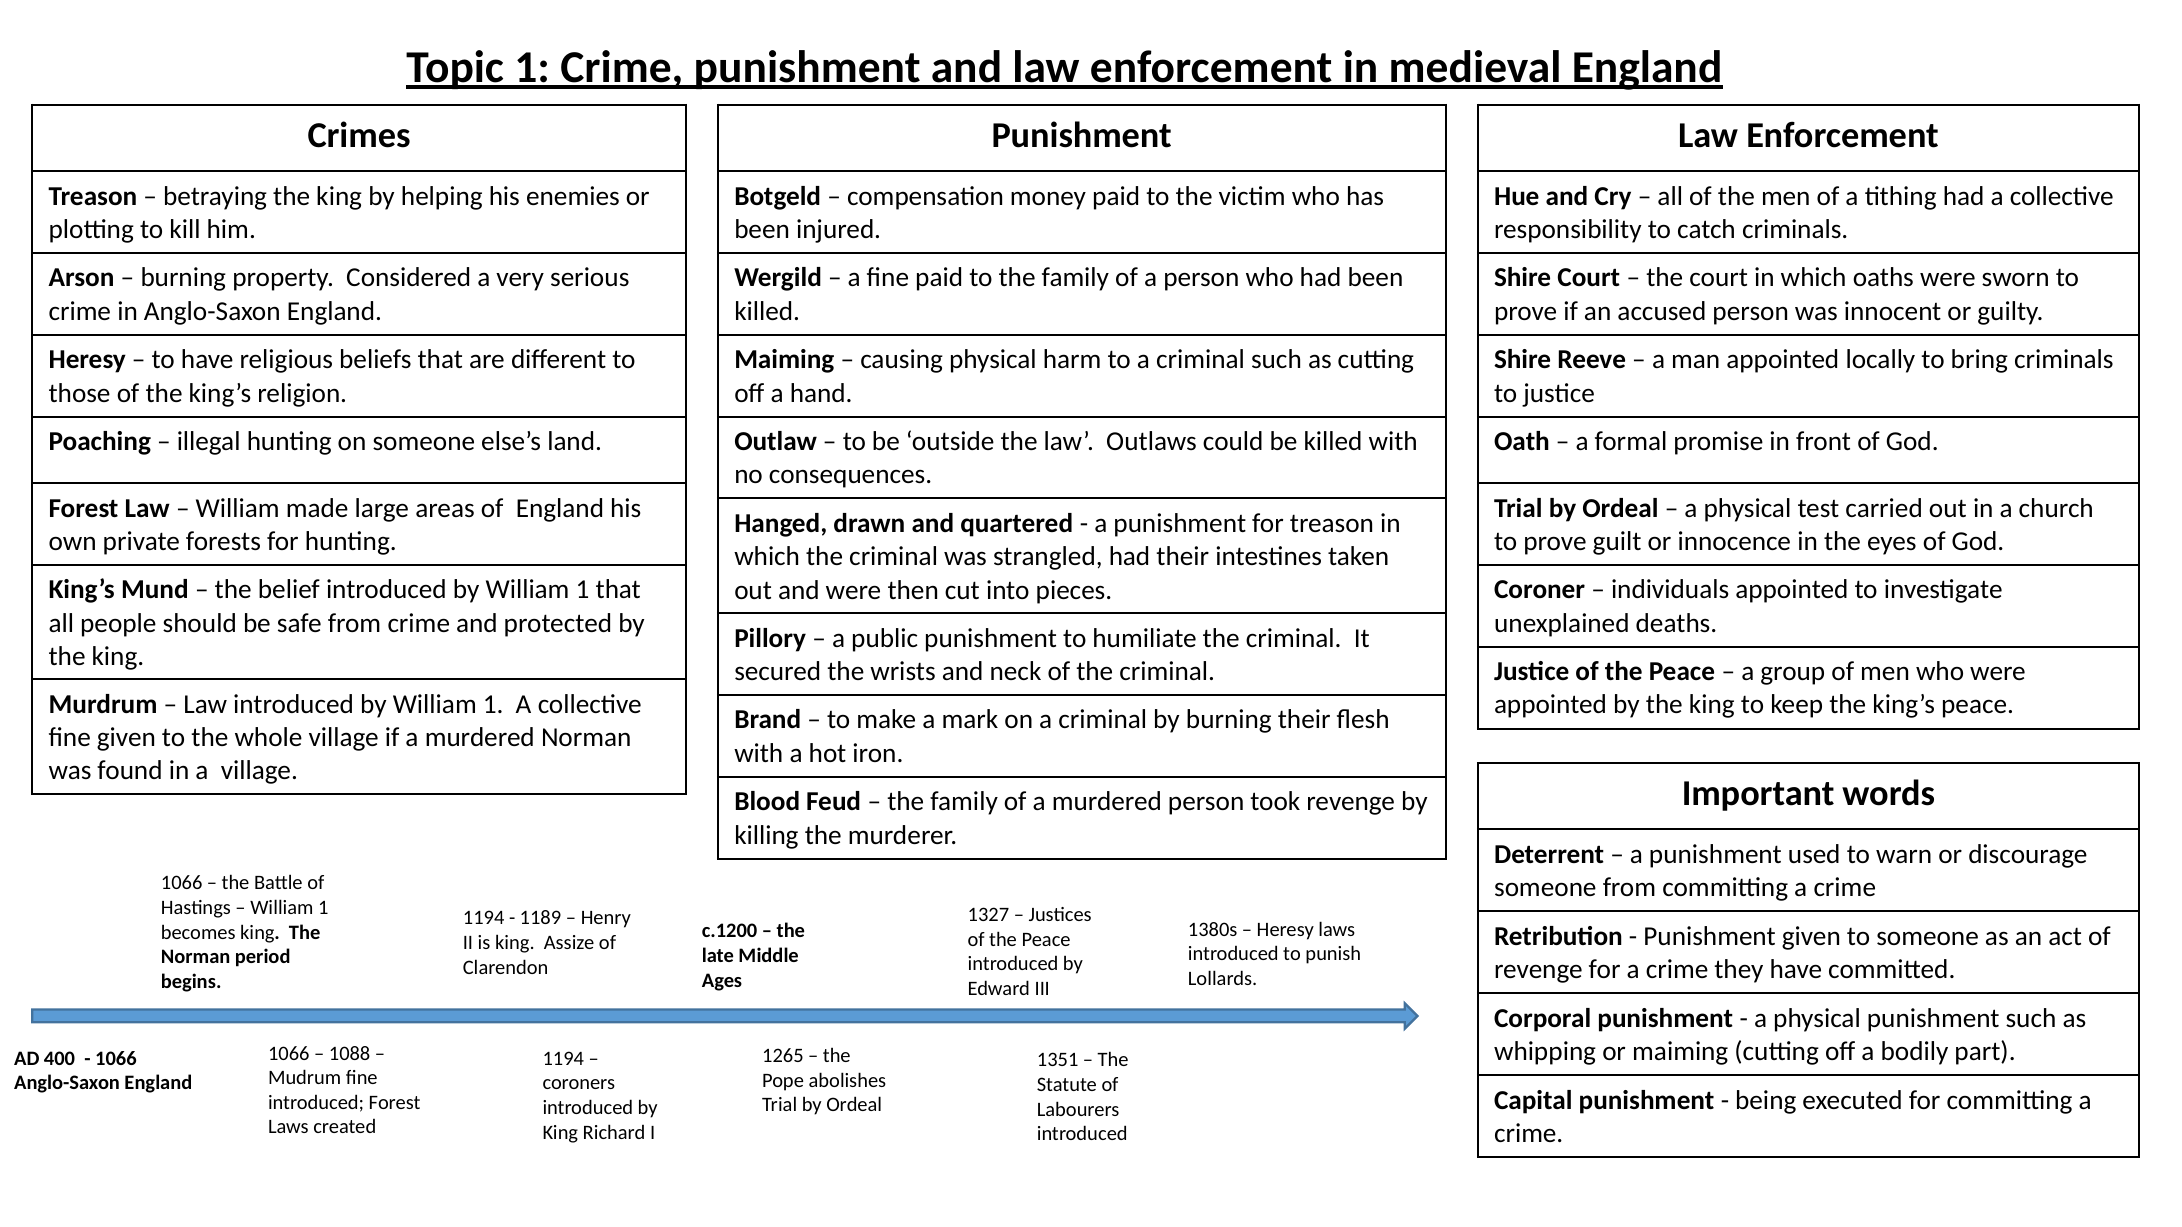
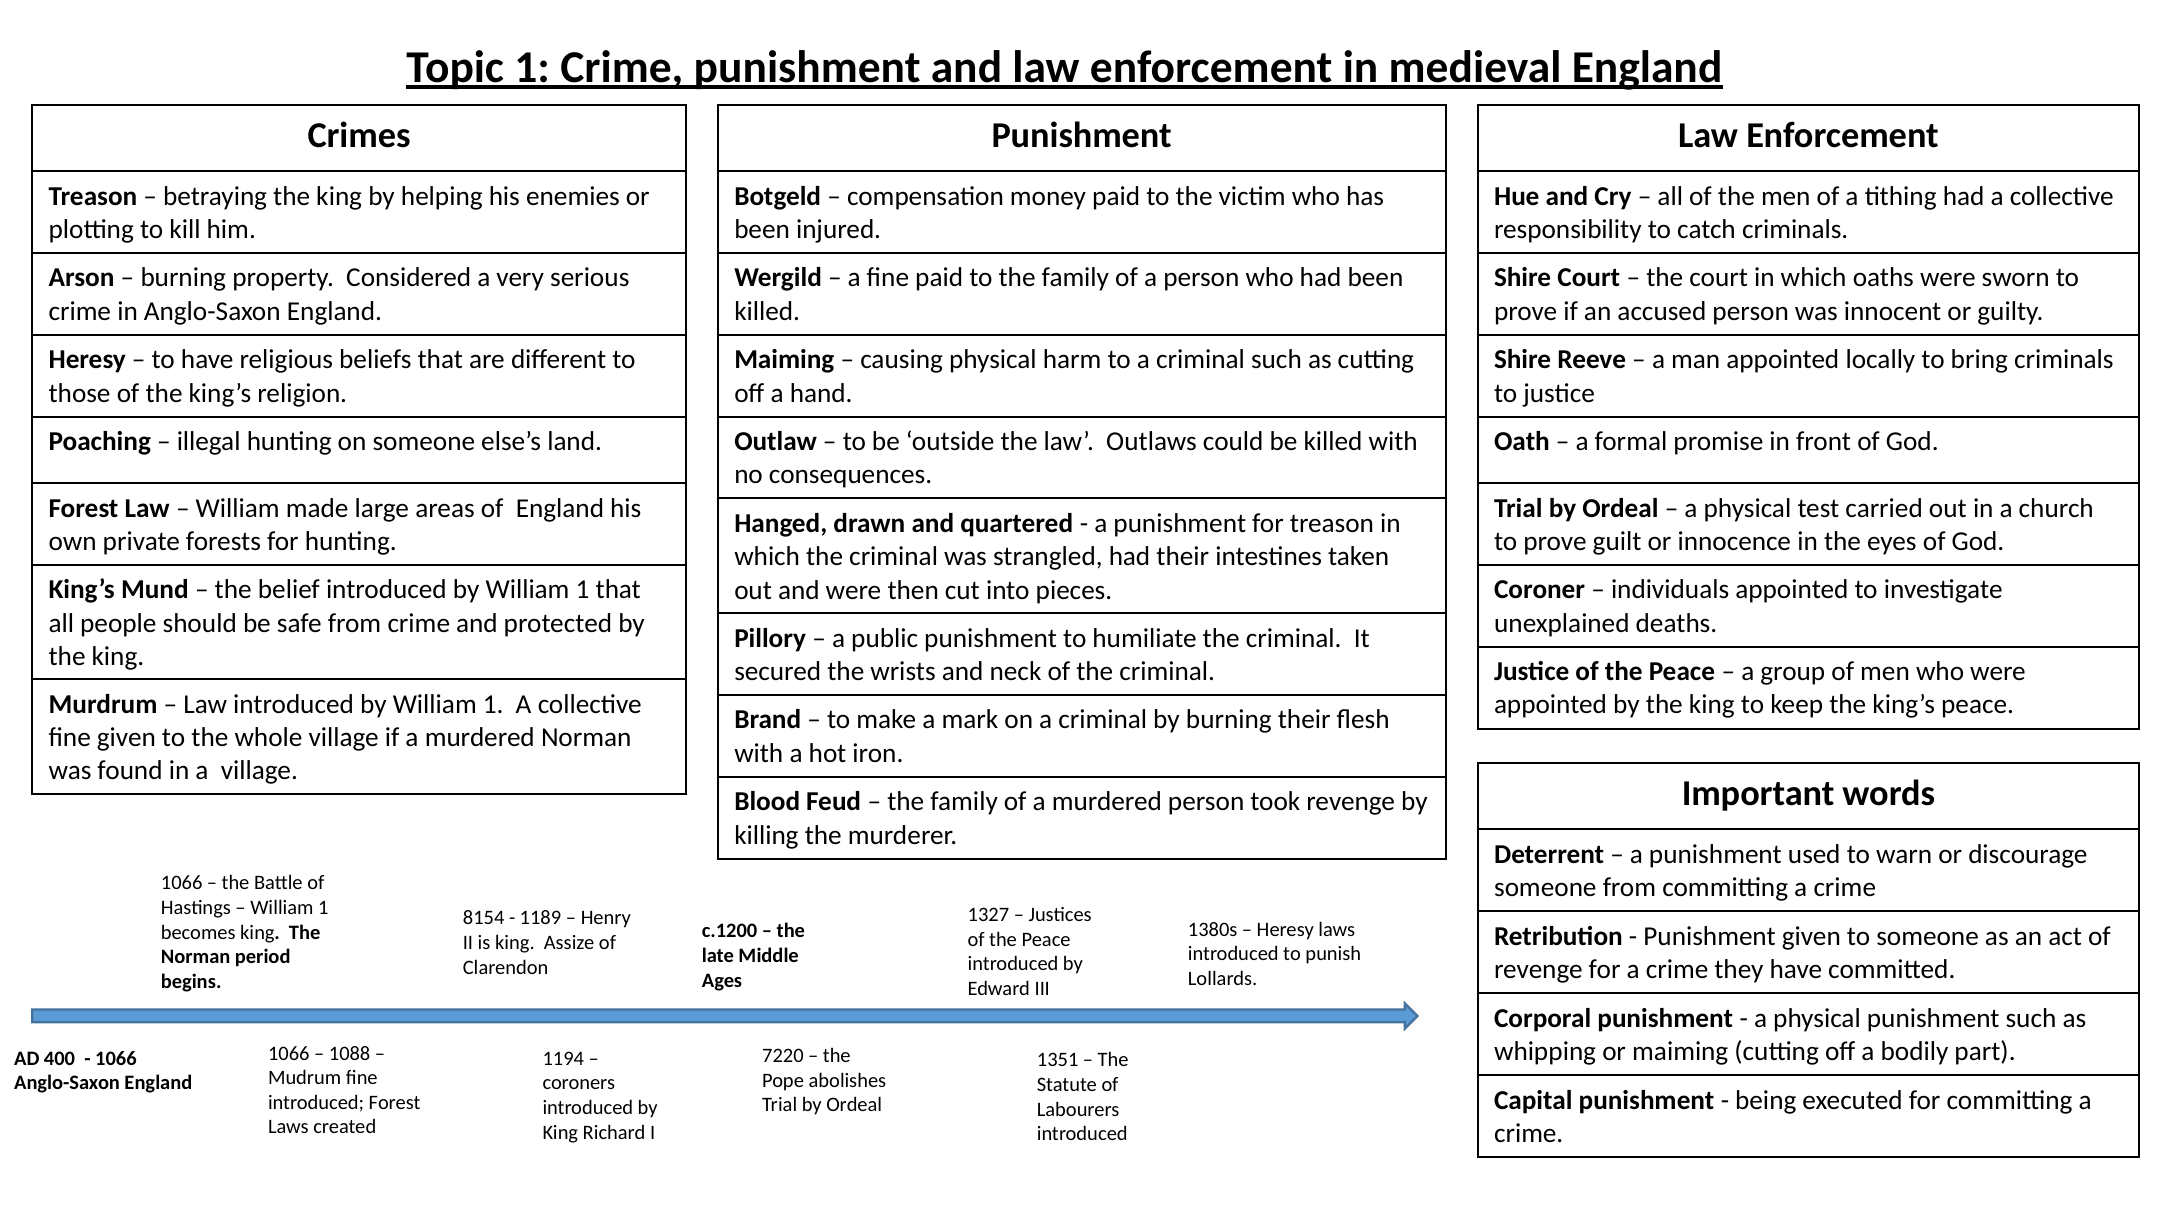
1194 at (484, 918): 1194 -> 8154
1265: 1265 -> 7220
